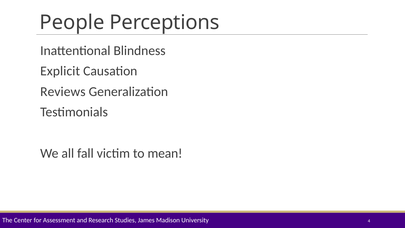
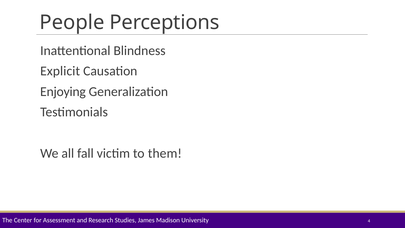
Reviews: Reviews -> Enjoying
mean: mean -> them
